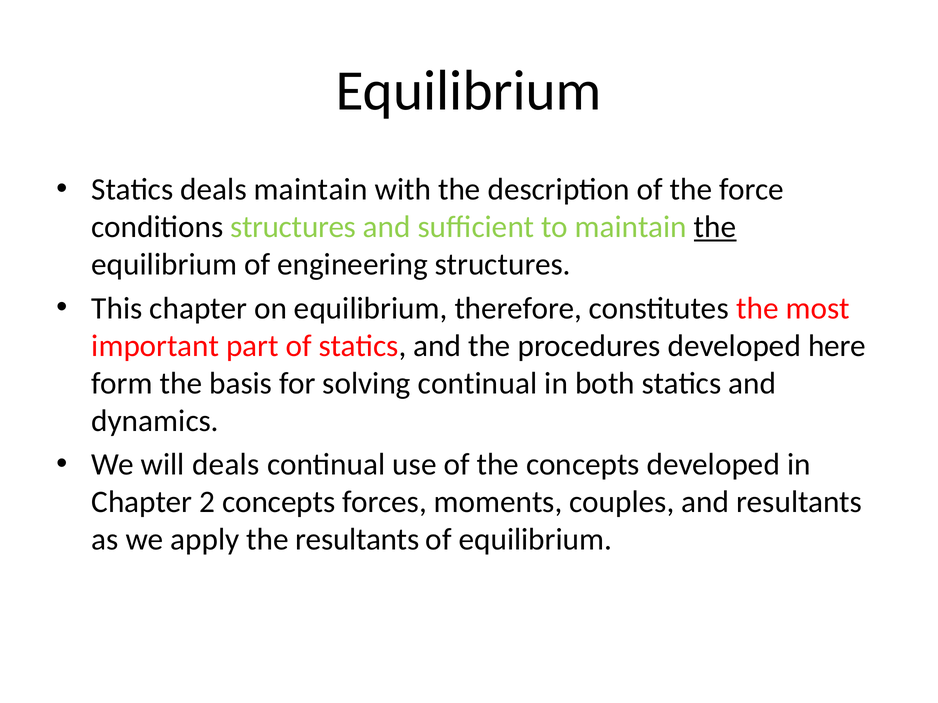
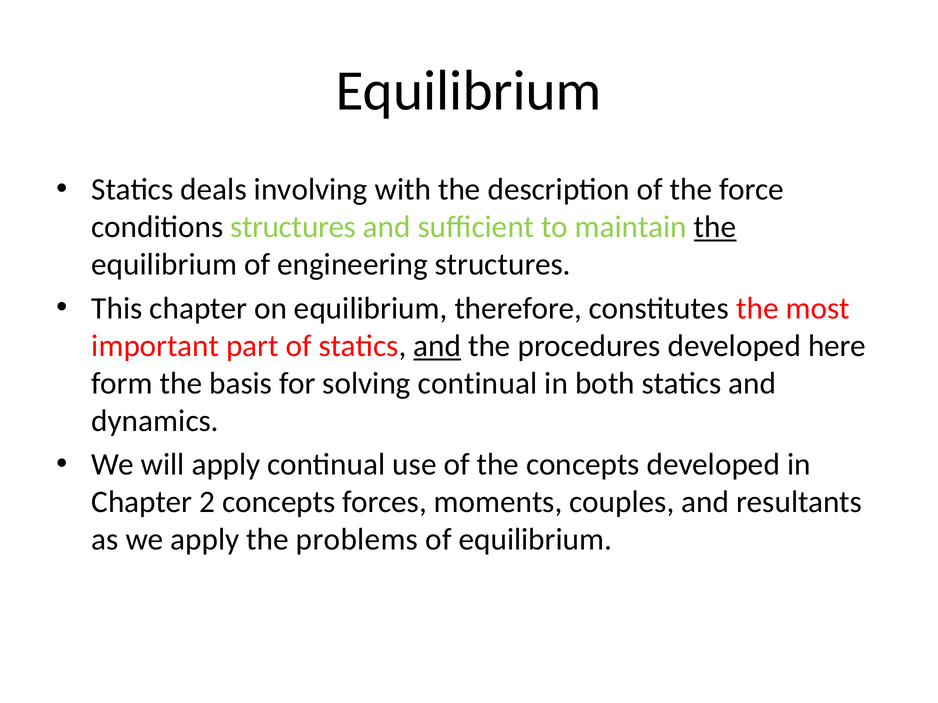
deals maintain: maintain -> involving
and at (437, 346) underline: none -> present
will deals: deals -> apply
the resultants: resultants -> problems
